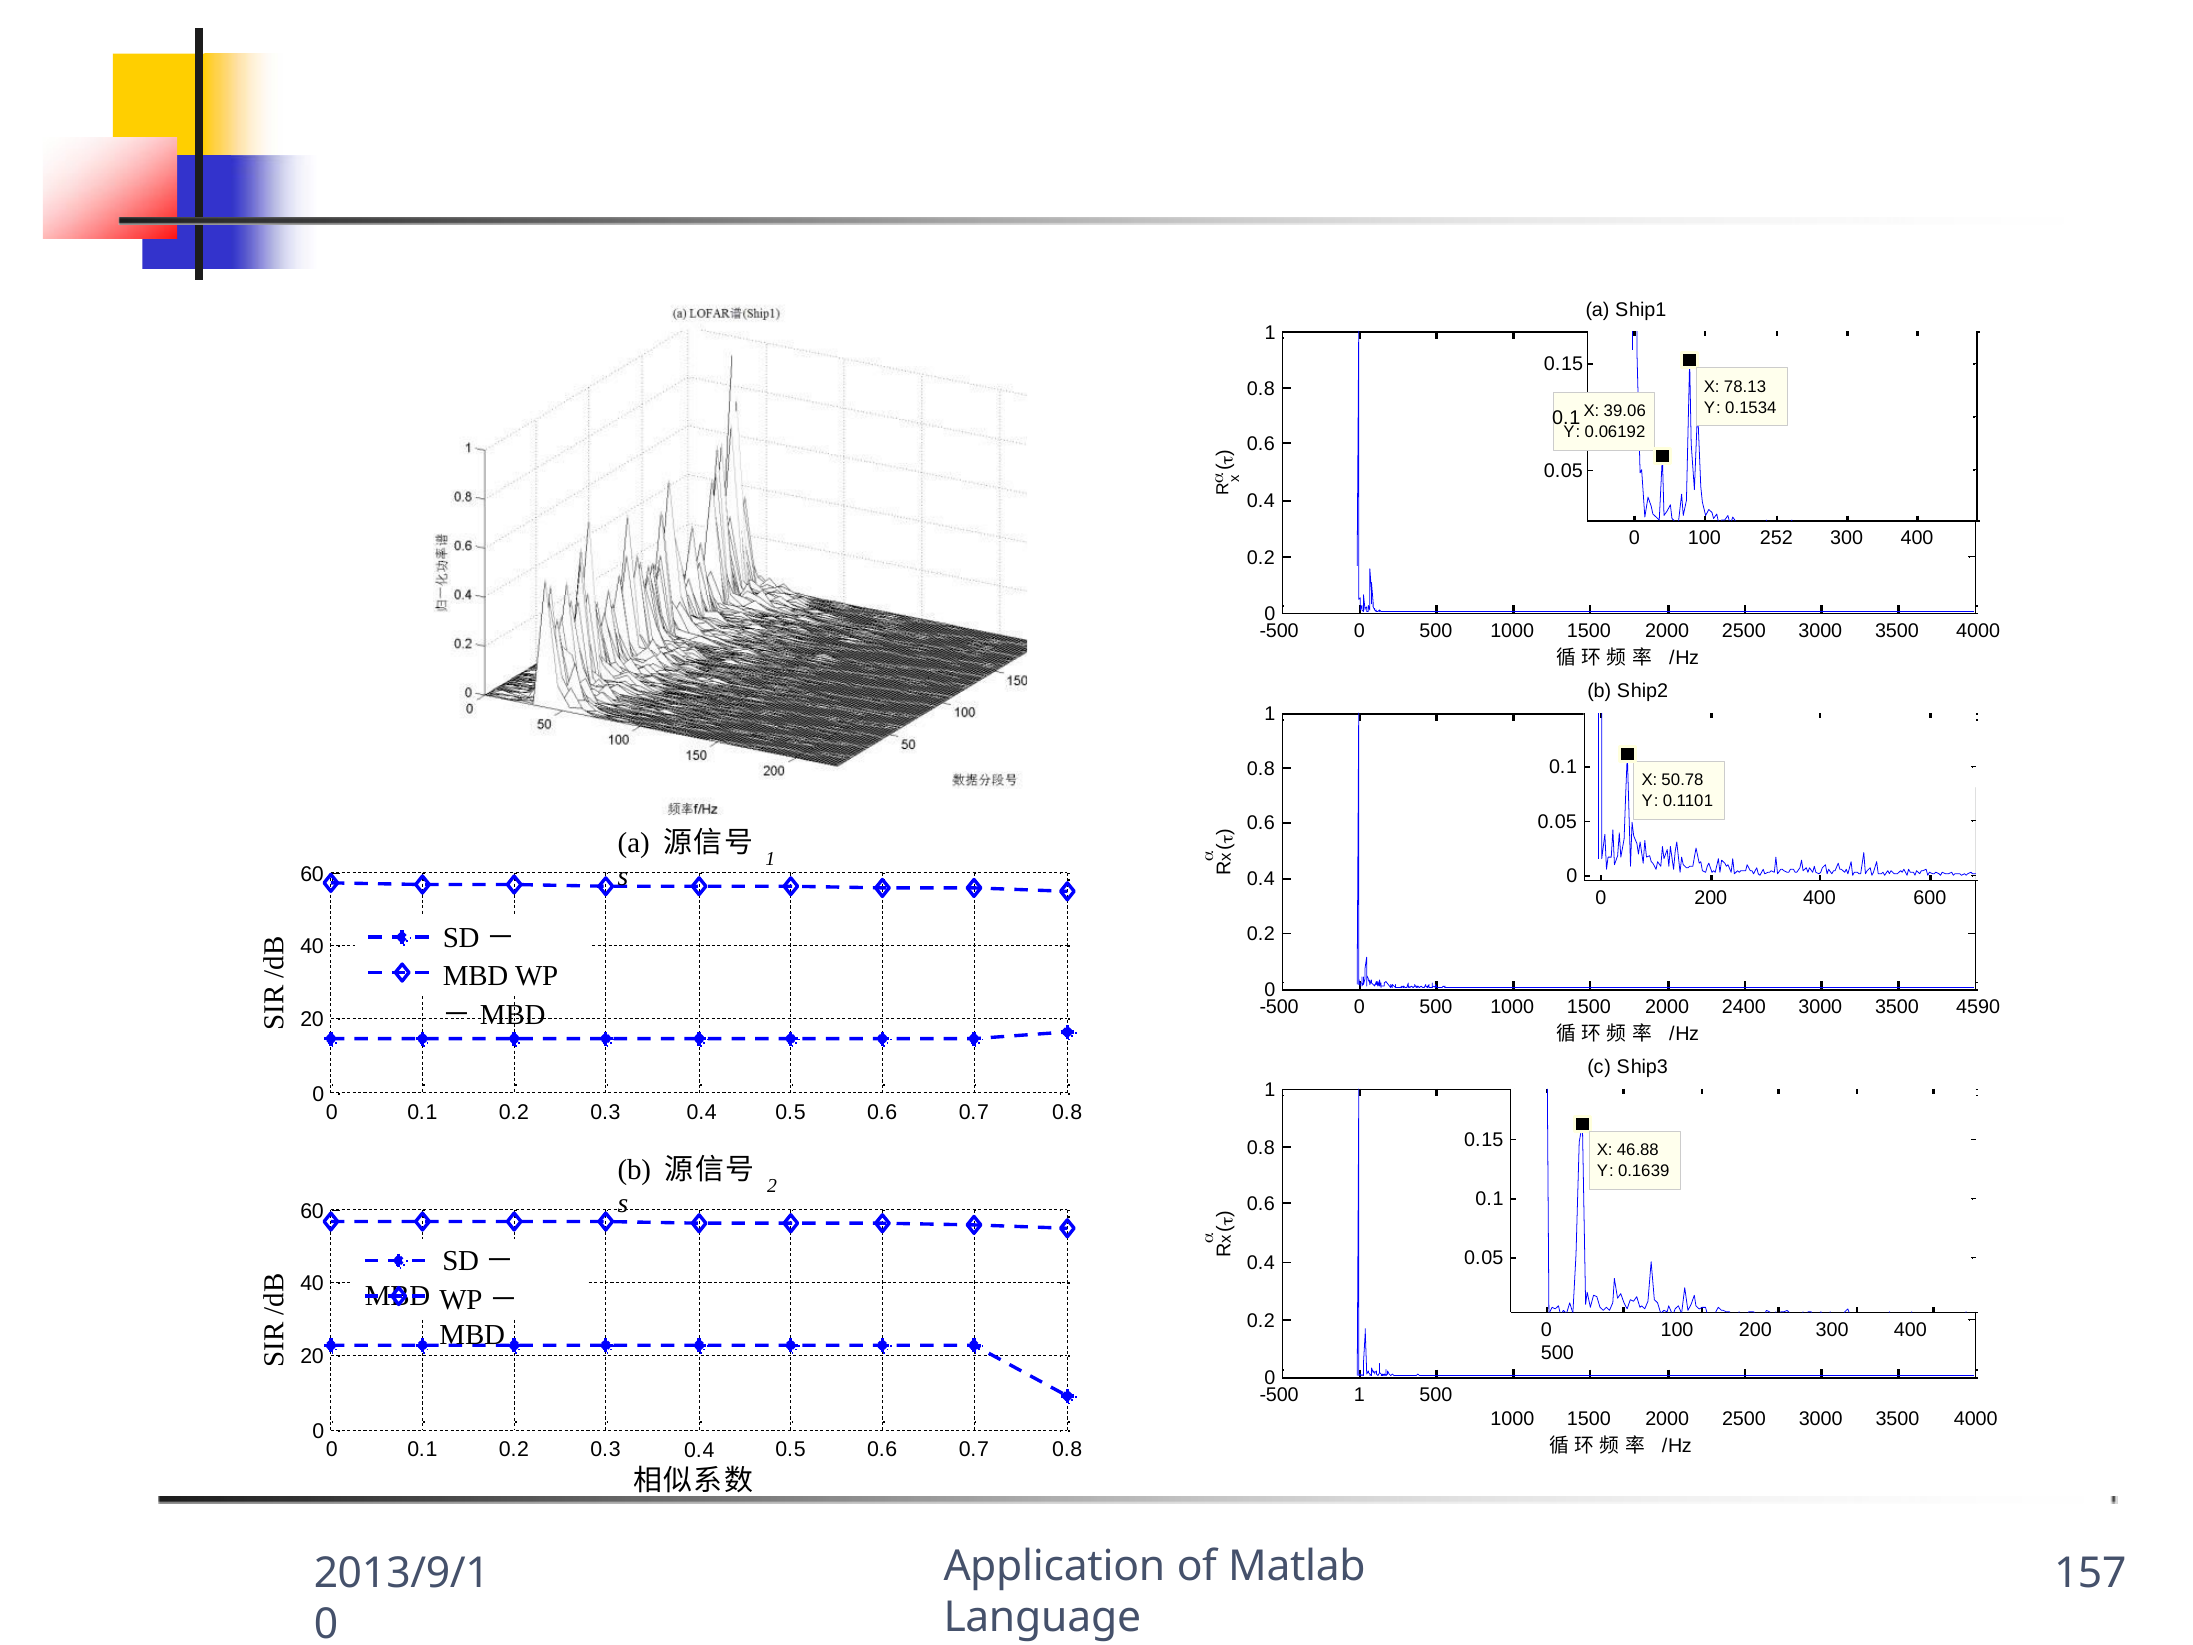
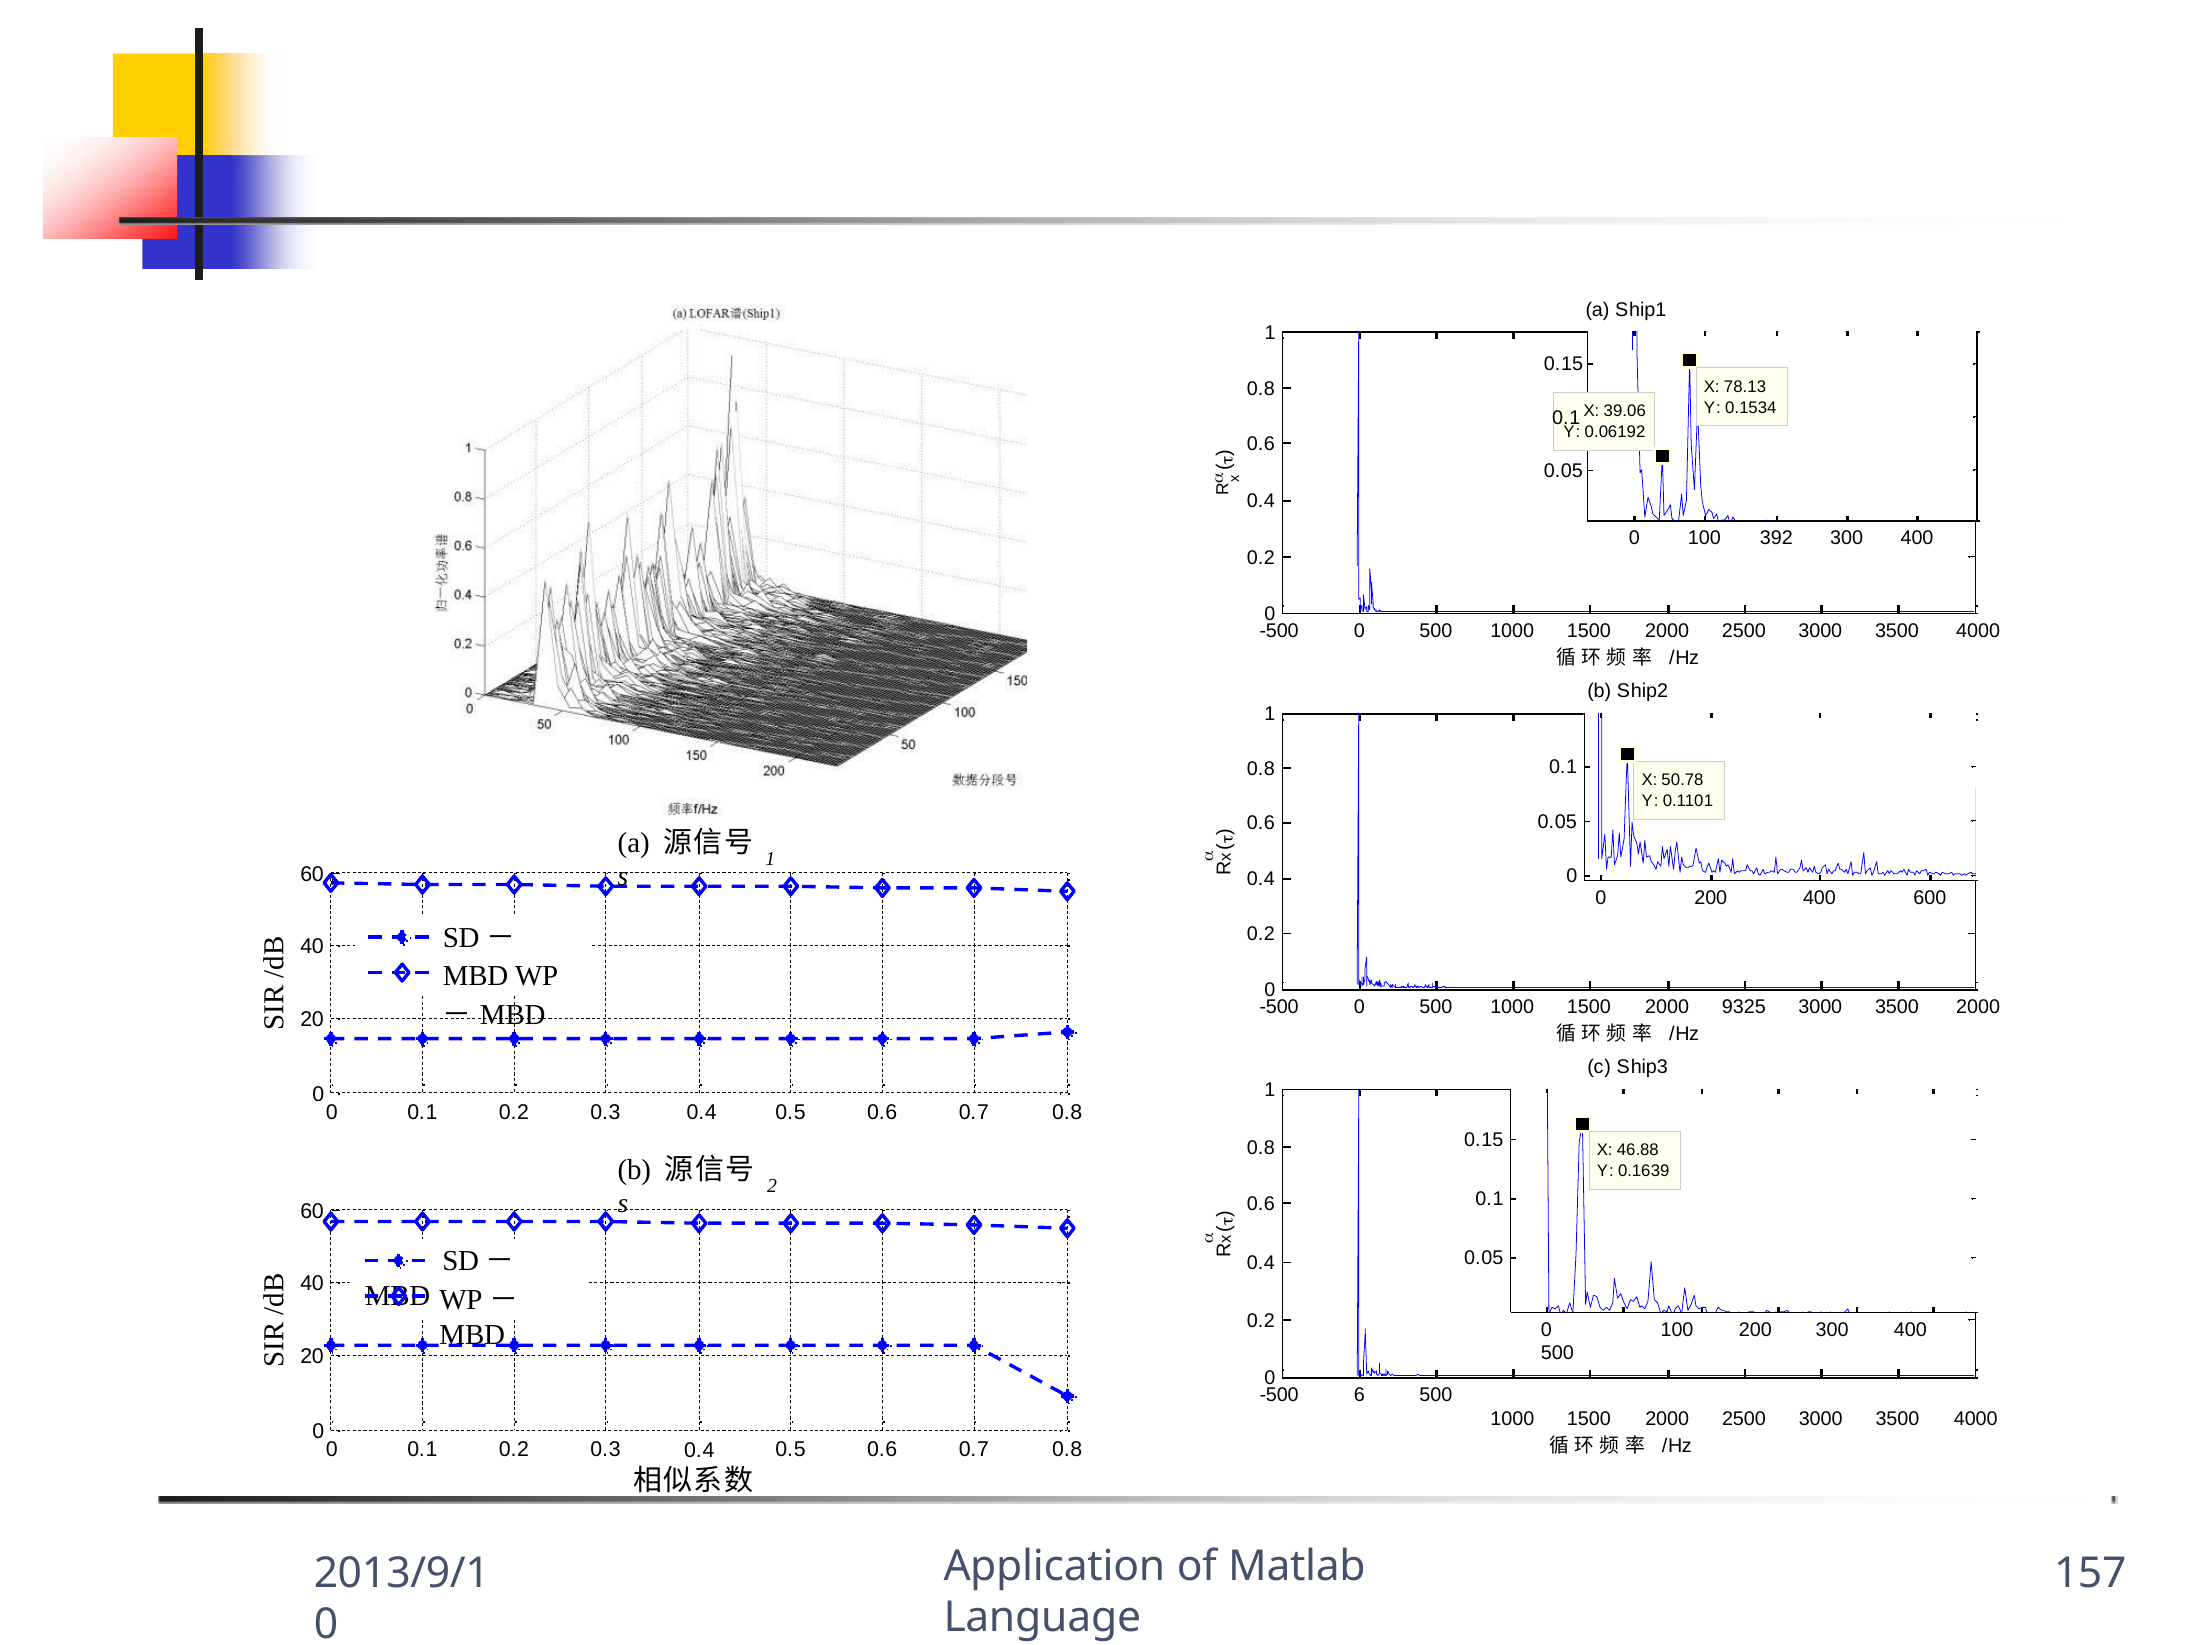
252: 252 -> 392
2400: 2400 -> 9325
3500 4590: 4590 -> 2000
-500 1: 1 -> 6
